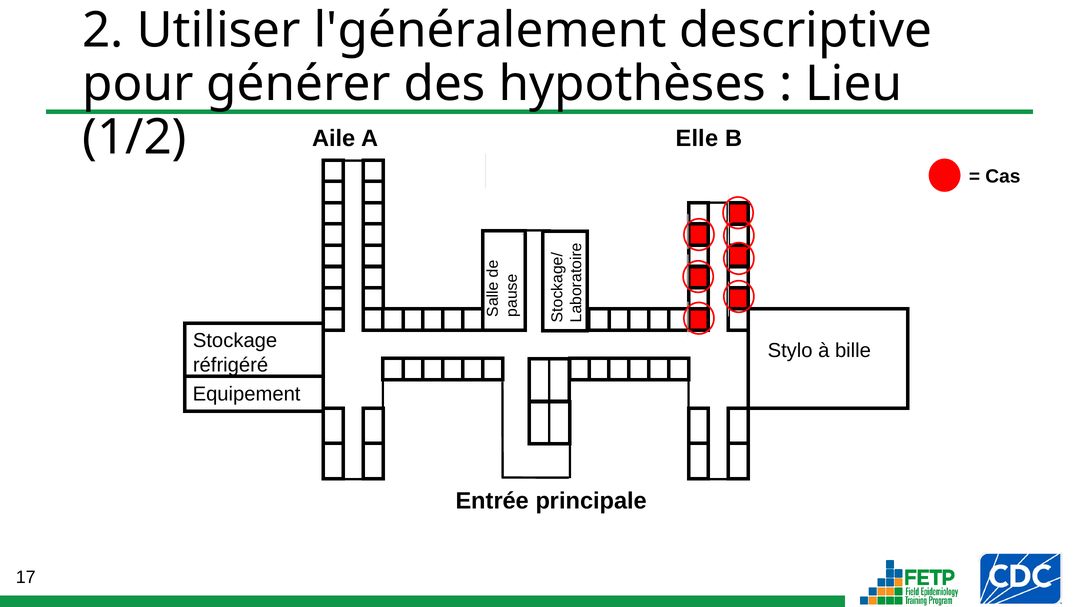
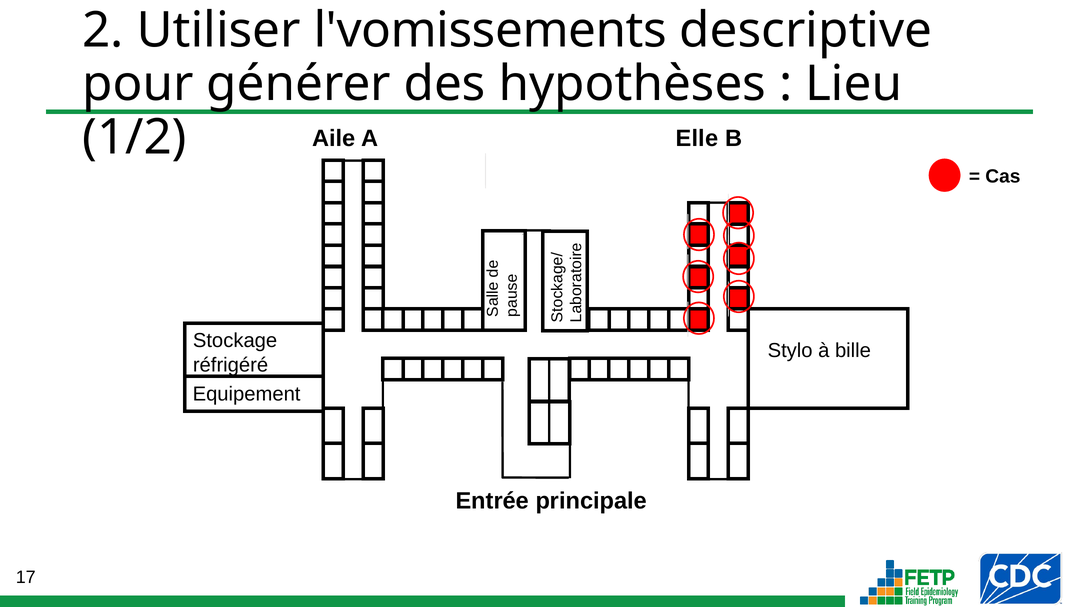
l'généralement: l'généralement -> l'vomissements
